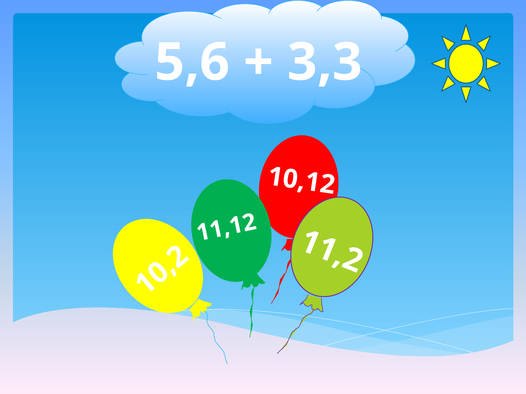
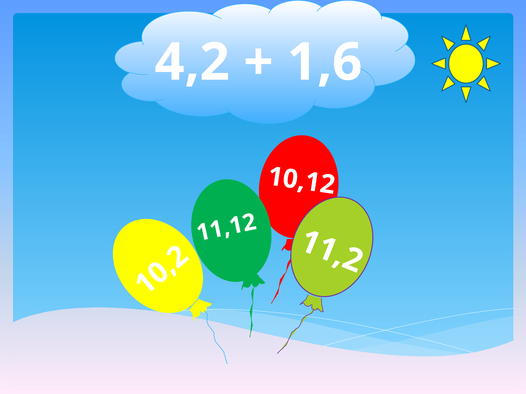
5,6: 5,6 -> 4,2
3,3: 3,3 -> 1,6
